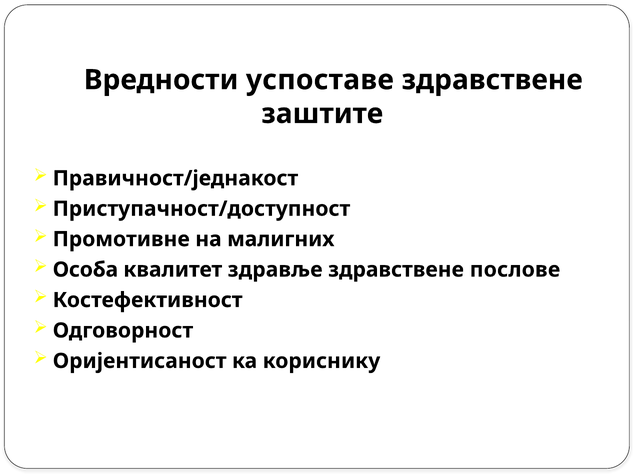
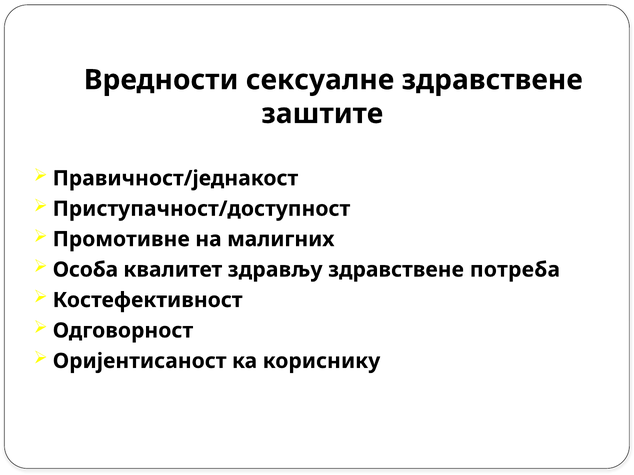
успоставе: успоставе -> сексуалне
здравље: здравље -> здрављу
послове: послове -> потреба
